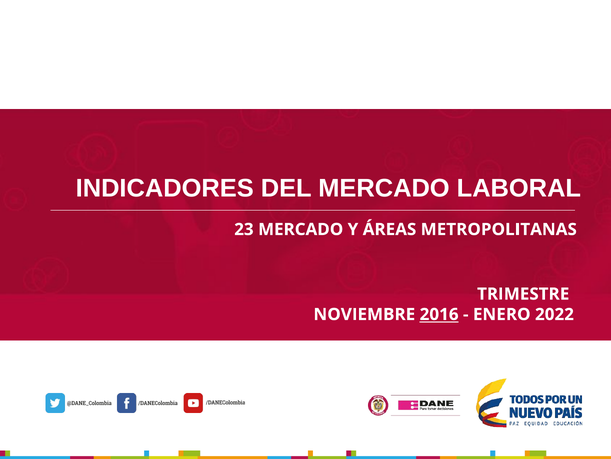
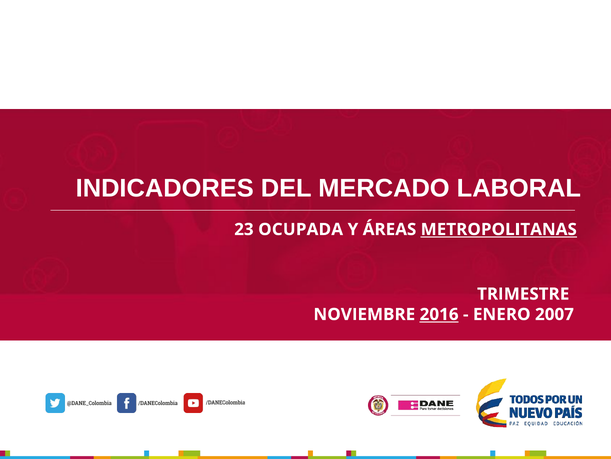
23 MERCADO: MERCADO -> OCUPADA
METROPOLITANAS underline: none -> present
2022: 2022 -> 2007
